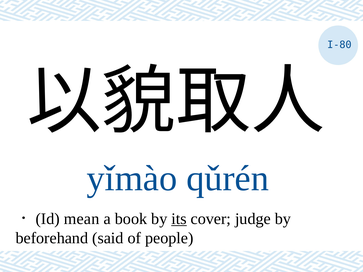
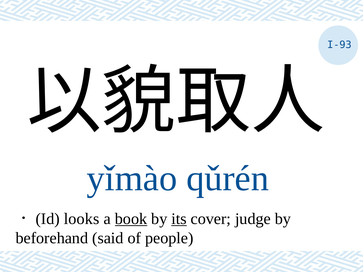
I-80: I-80 -> I-93
mean: mean -> looks
book underline: none -> present
